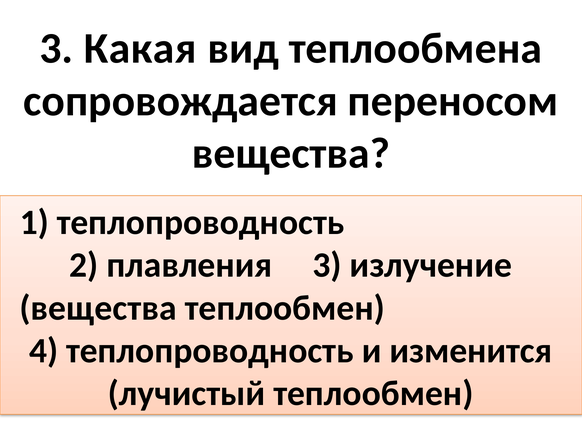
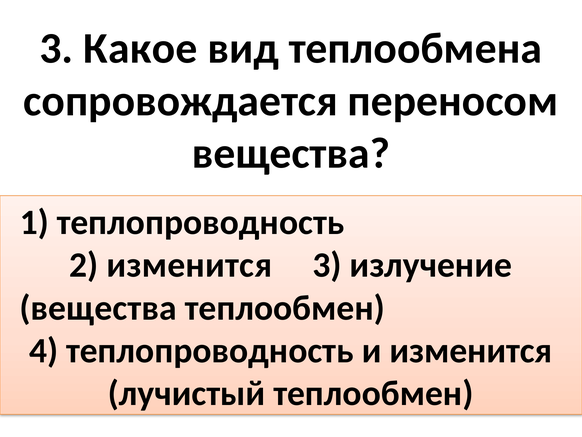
Какая: Какая -> Какое
2 плавления: плавления -> изменится
